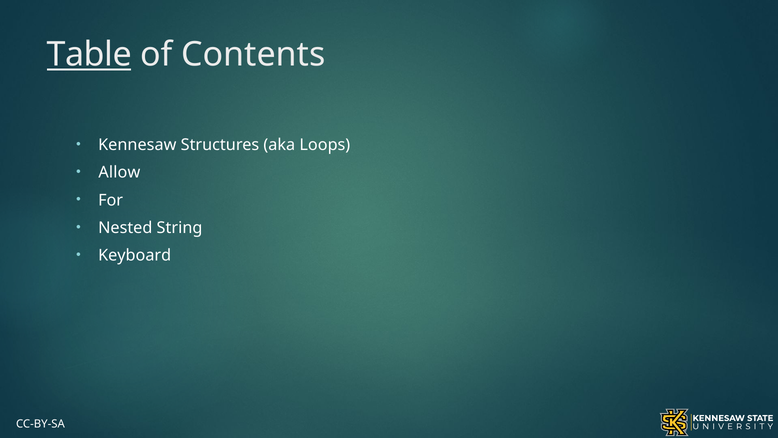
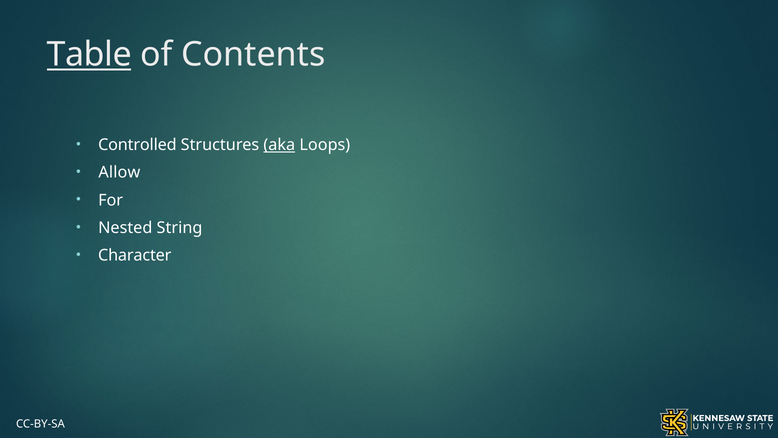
Kennesaw: Kennesaw -> Controlled
aka underline: none -> present
Keyboard: Keyboard -> Character
